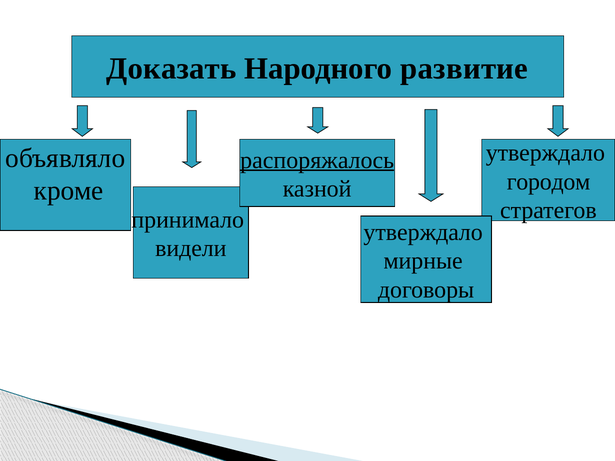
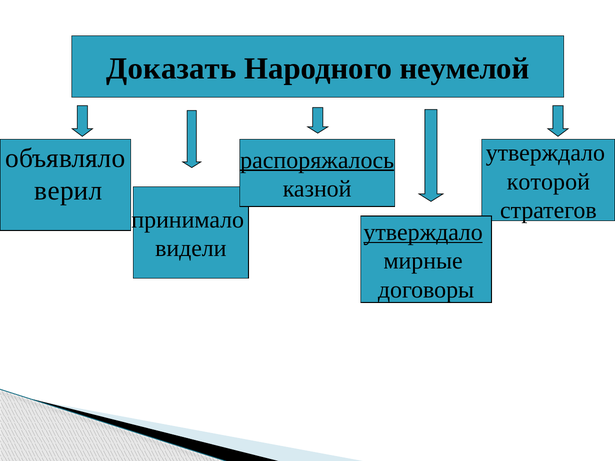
развитие: развитие -> неумелой
городом: городом -> которой
кроме: кроме -> верил
утверждало at (423, 232) underline: none -> present
